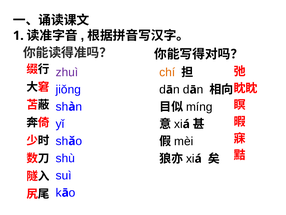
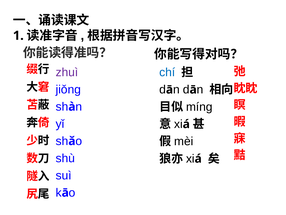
chí colour: orange -> blue
